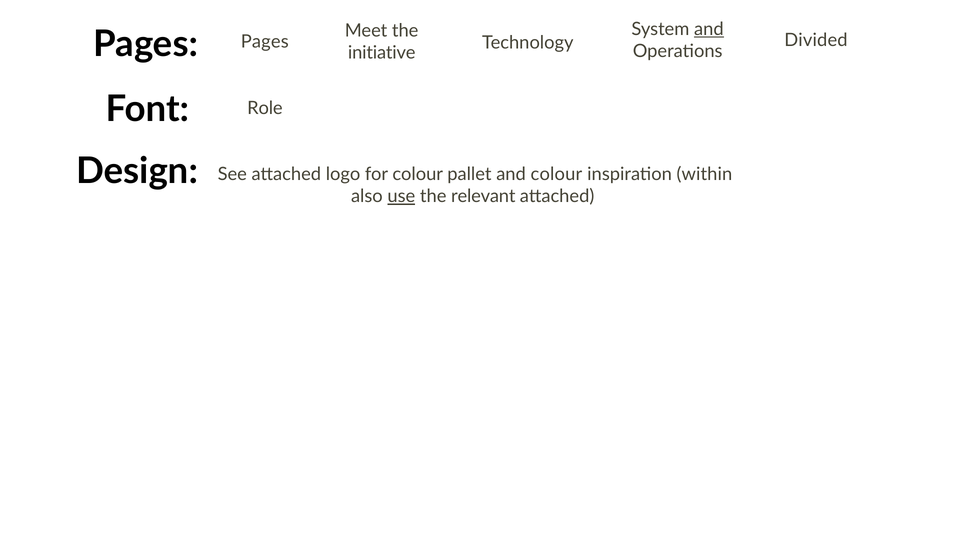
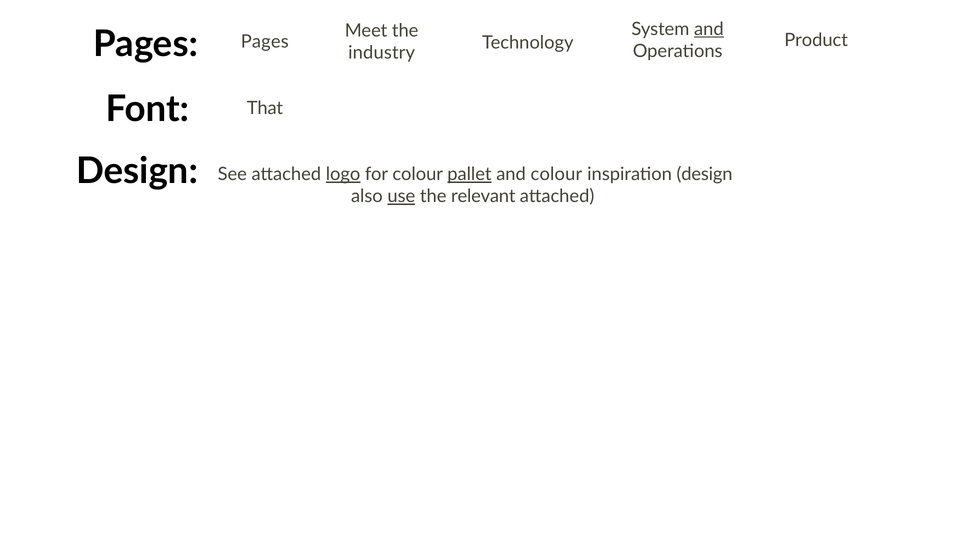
Divided: Divided -> Product
initiative: initiative -> industry
Role: Role -> That
logo underline: none -> present
pallet underline: none -> present
inspiration within: within -> design
